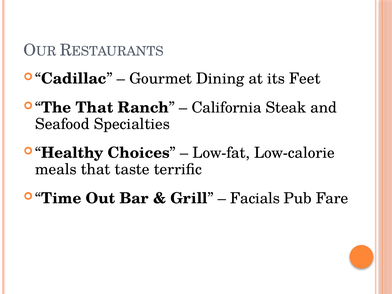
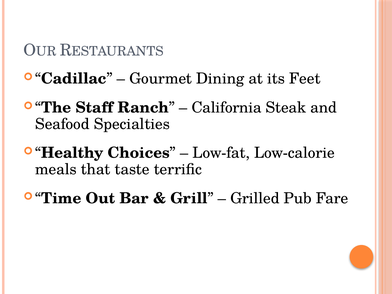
That at (94, 108): That -> Staff
Facials: Facials -> Grilled
